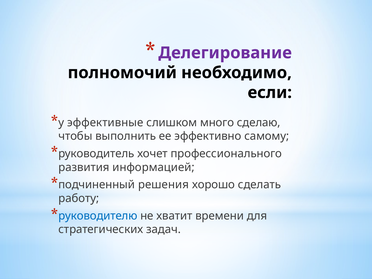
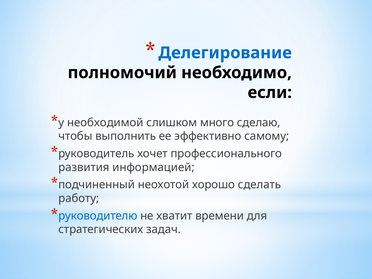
Делегирование colour: purple -> blue
эффективные: эффективные -> необходимой
решения: решения -> неохотой
